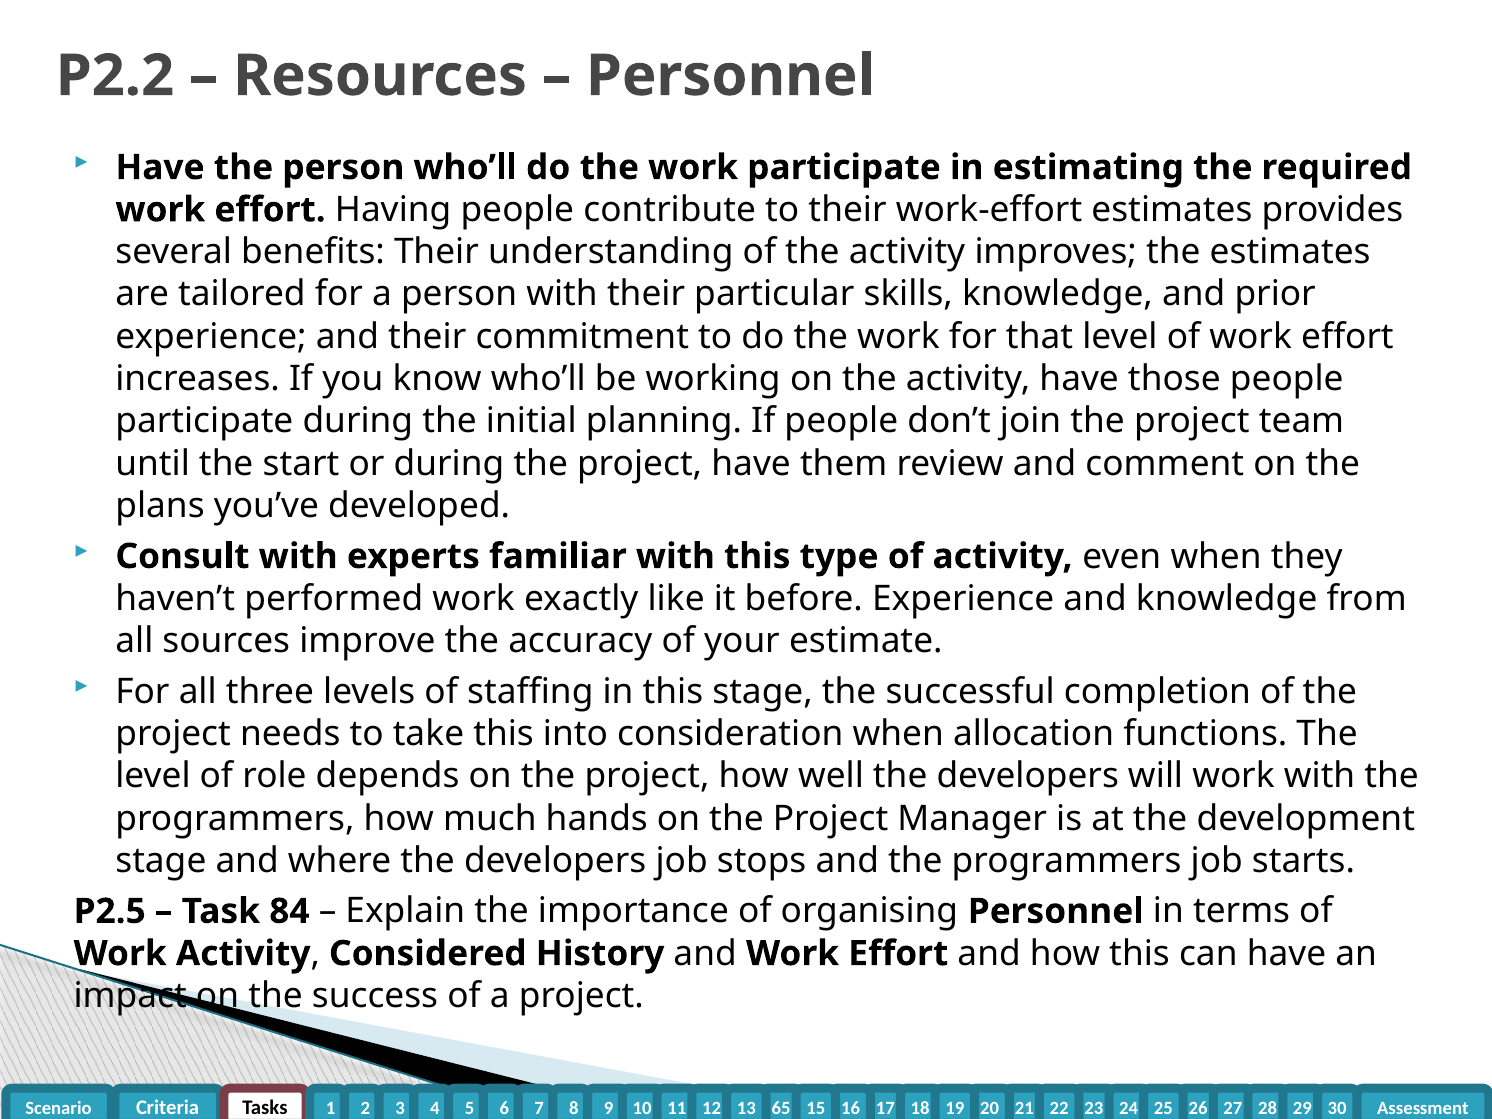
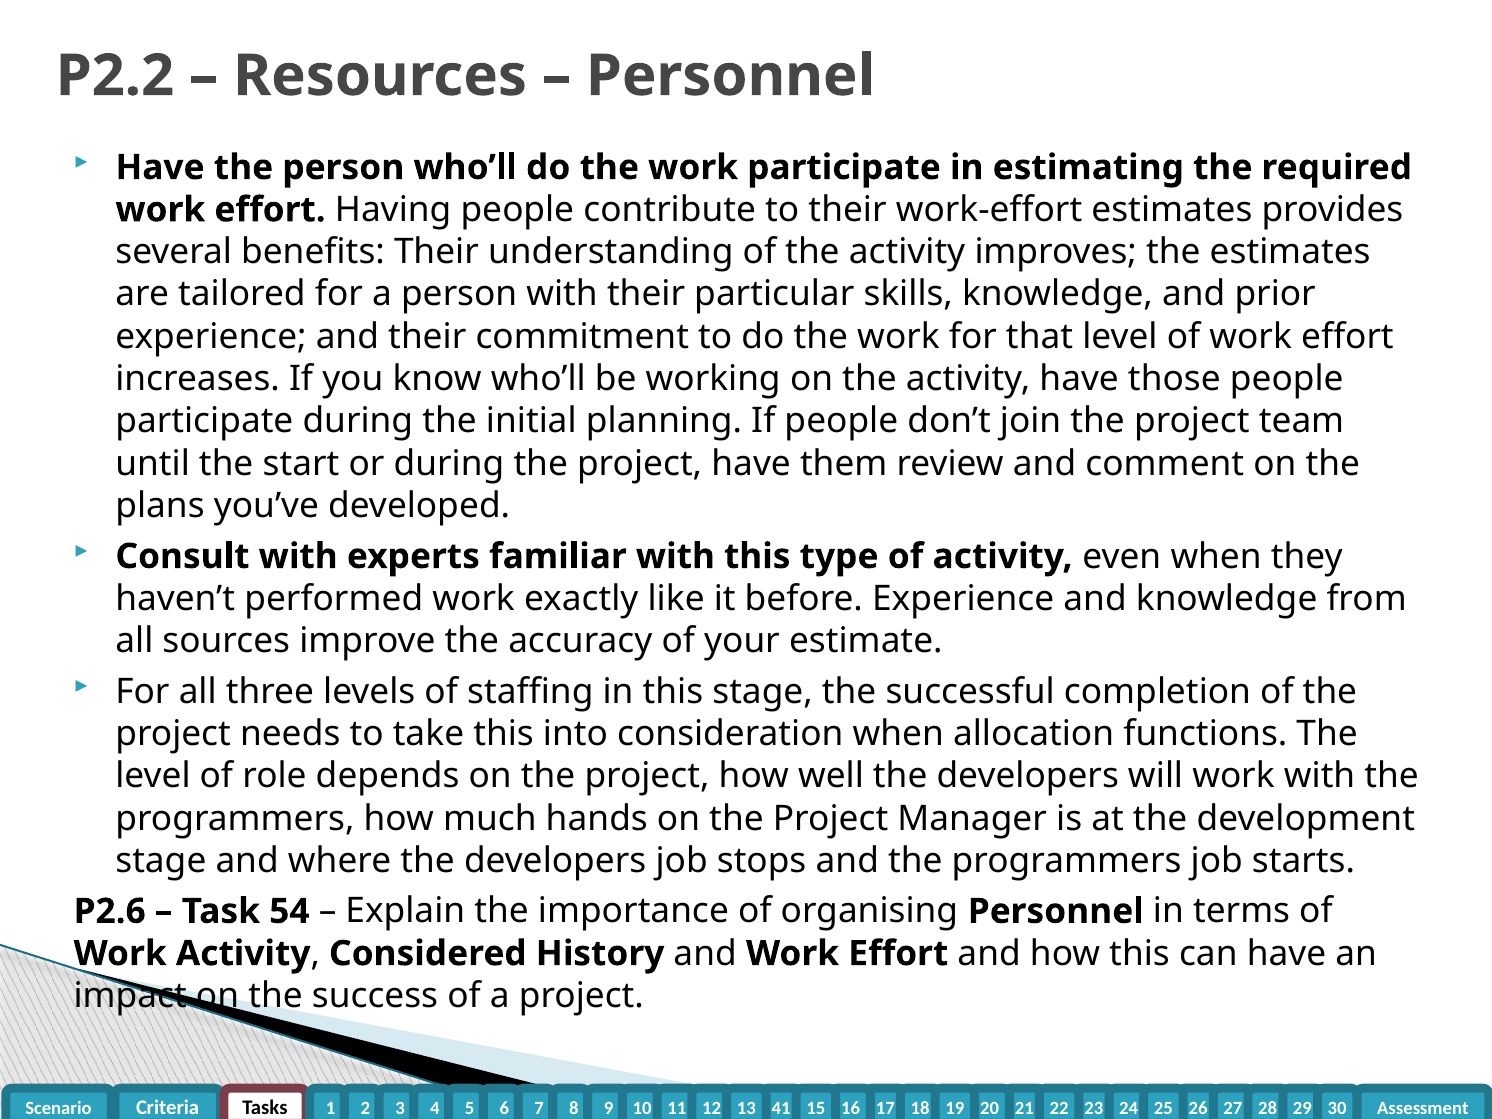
P2.5: P2.5 -> P2.6
84: 84 -> 54
65: 65 -> 41
